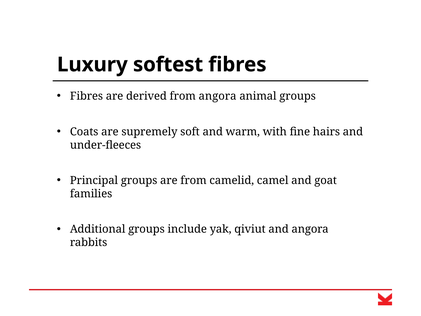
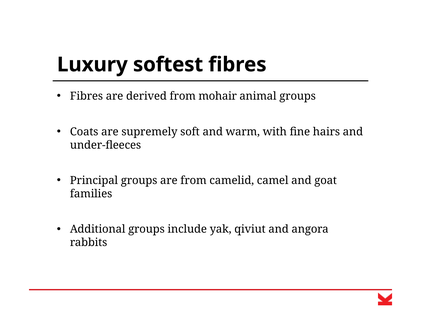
from angora: angora -> mohair
